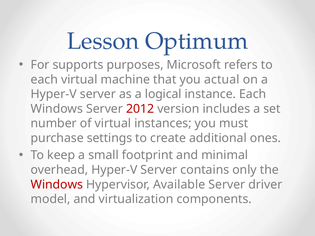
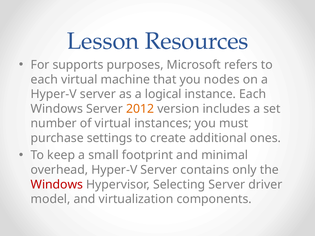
Optimum: Optimum -> Resources
actual: actual -> nodes
2012 colour: red -> orange
Available: Available -> Selecting
